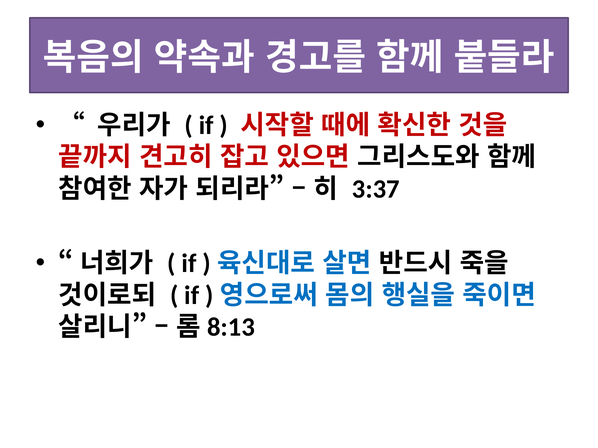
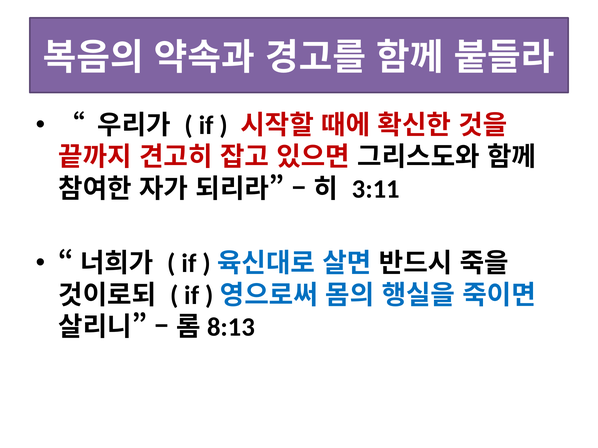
3:37: 3:37 -> 3:11
